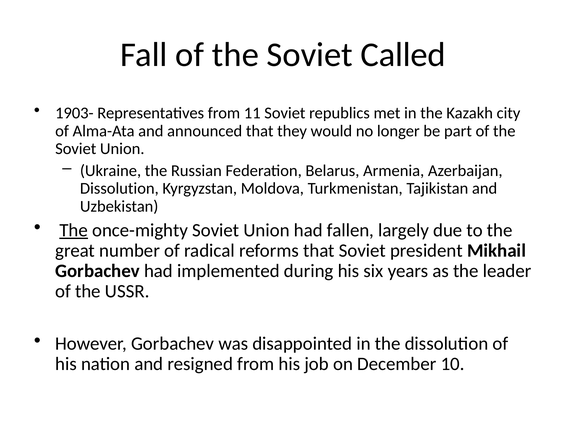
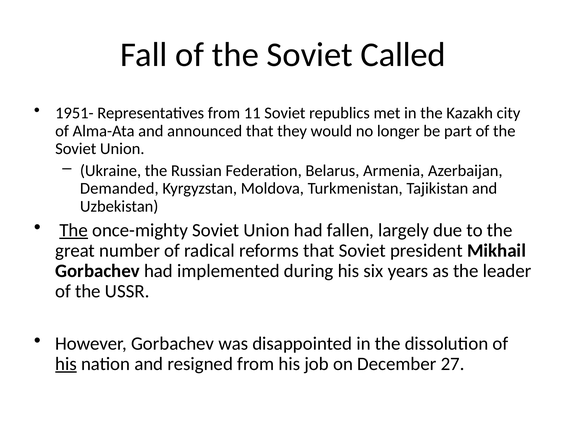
1903-: 1903- -> 1951-
Dissolution at (119, 188): Dissolution -> Demanded
his at (66, 363) underline: none -> present
10: 10 -> 27
